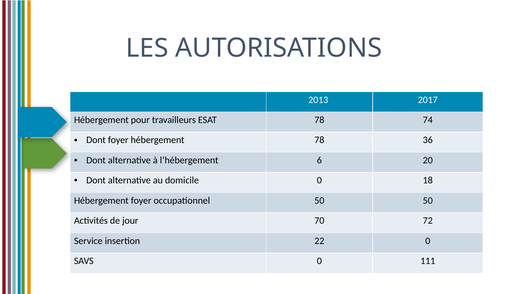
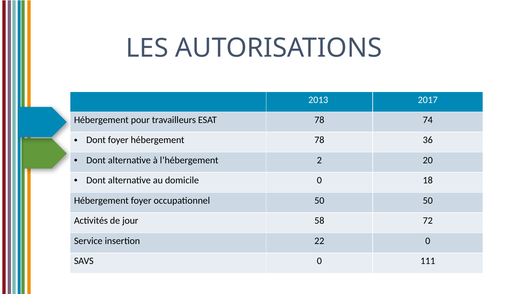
6: 6 -> 2
70: 70 -> 58
